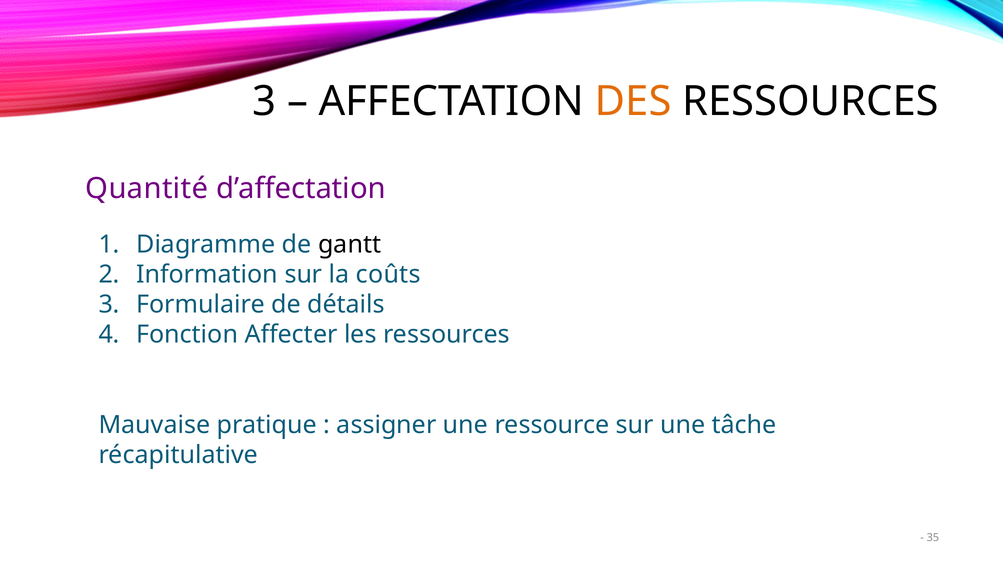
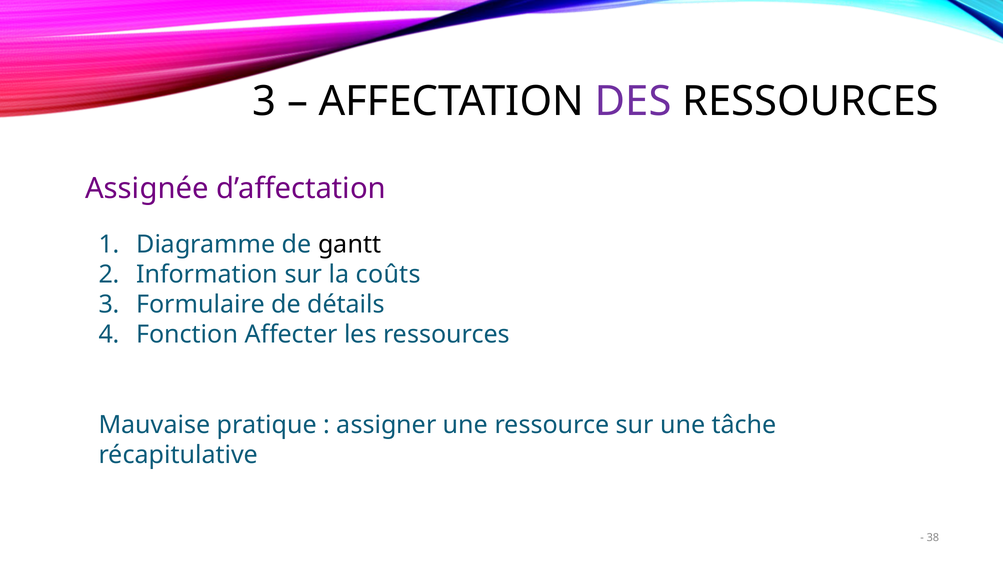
DES colour: orange -> purple
Quantité: Quantité -> Assignée
35: 35 -> 38
